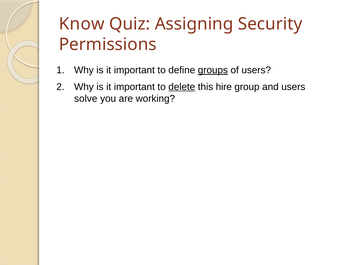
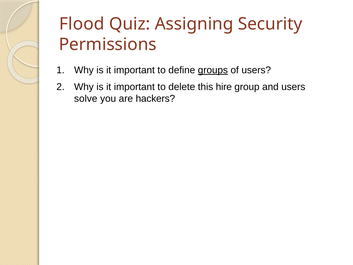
Know: Know -> Flood
delete underline: present -> none
working: working -> hackers
